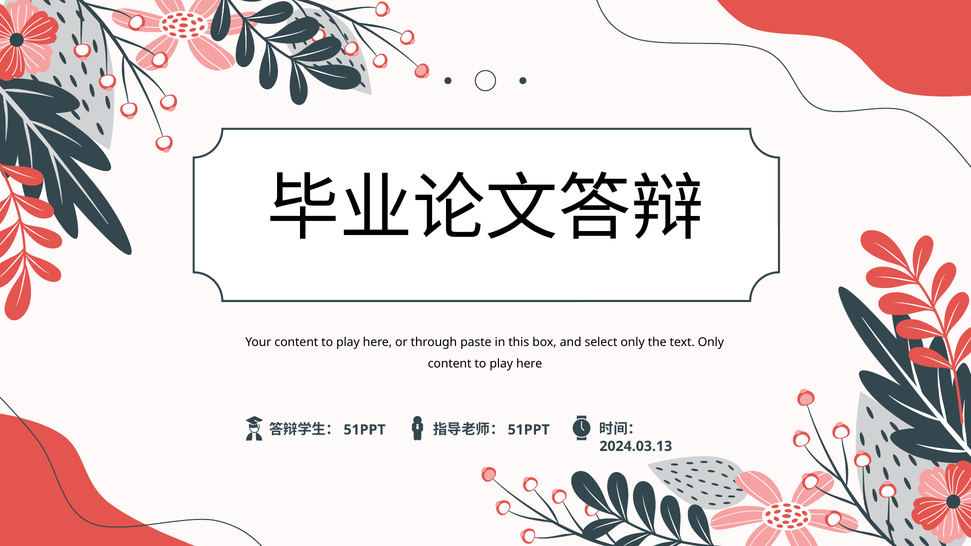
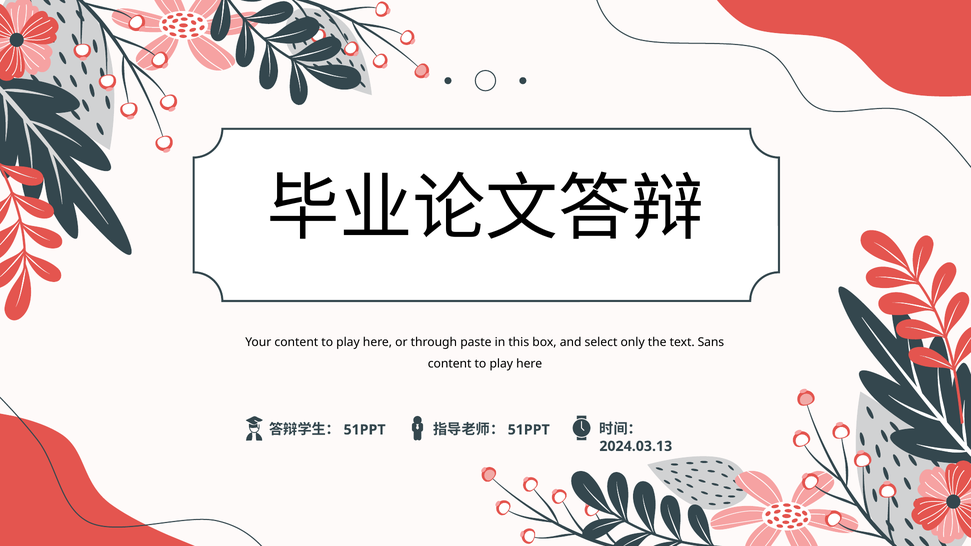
text Only: Only -> Sans
